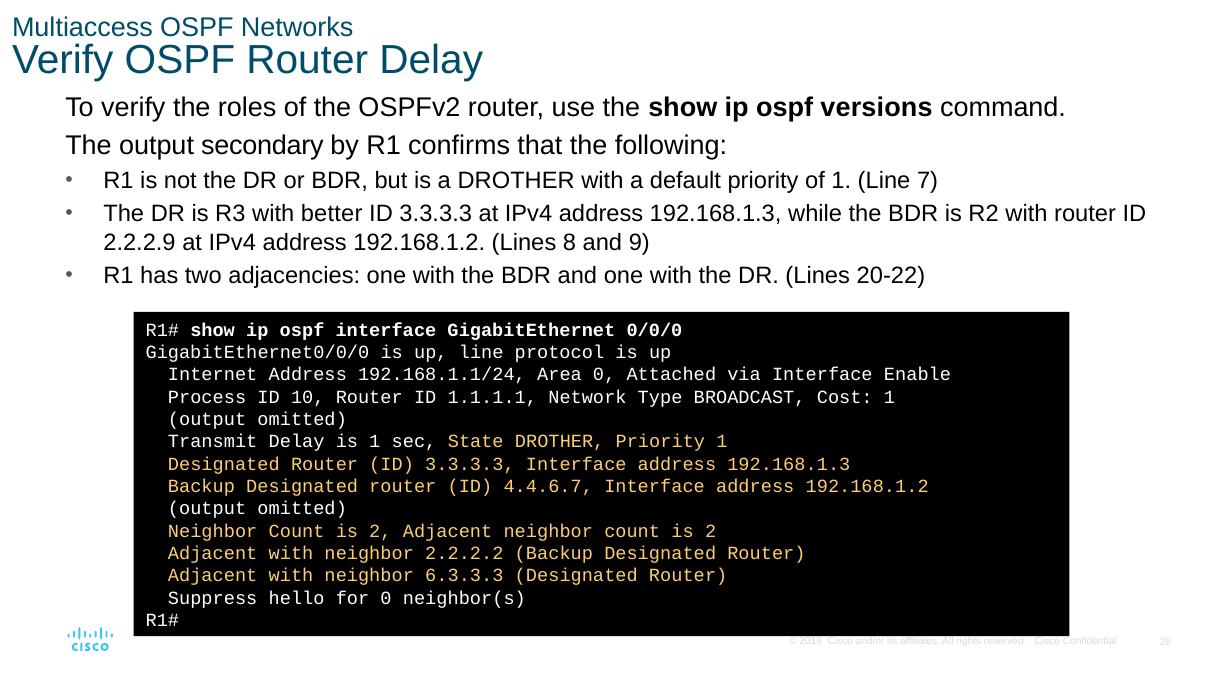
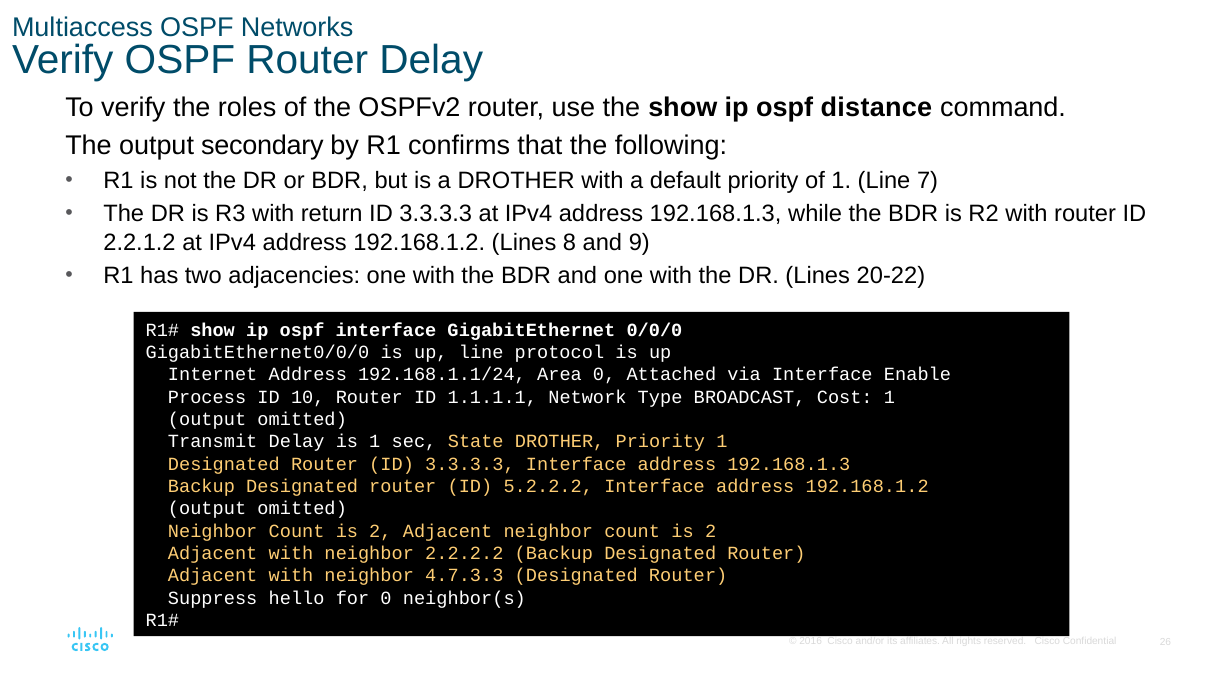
versions: versions -> distance
better: better -> return
2.2.2.9: 2.2.2.9 -> 2.2.1.2
4.4.6.7: 4.4.6.7 -> 5.2.2.2
6.3.3.3: 6.3.3.3 -> 4.7.3.3
